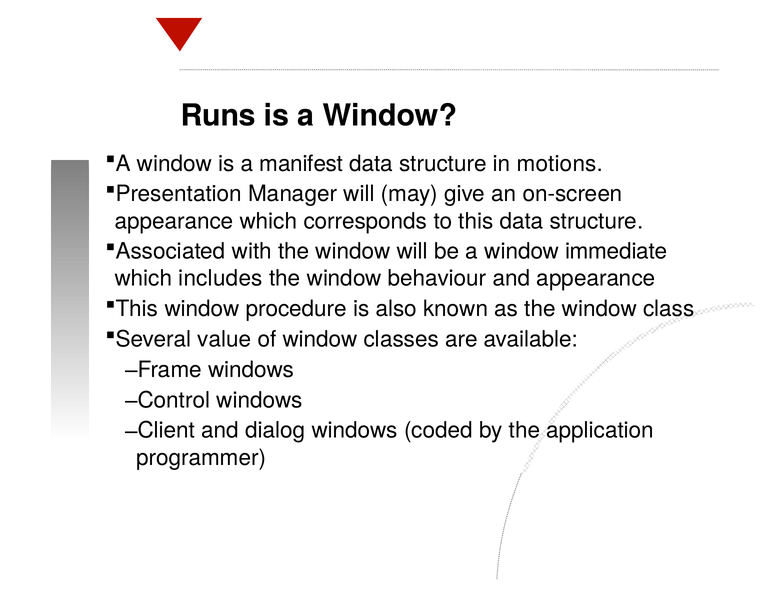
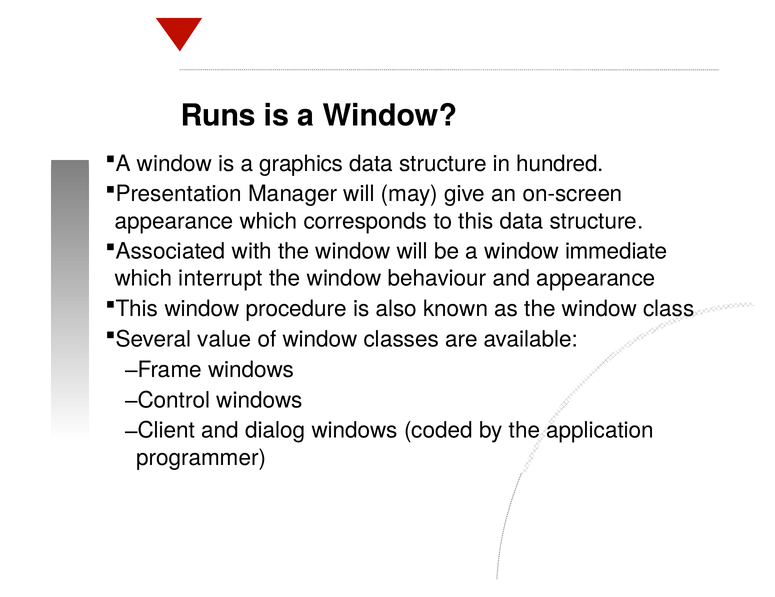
manifest: manifest -> graphics
motions: motions -> hundred
includes: includes -> interrupt
